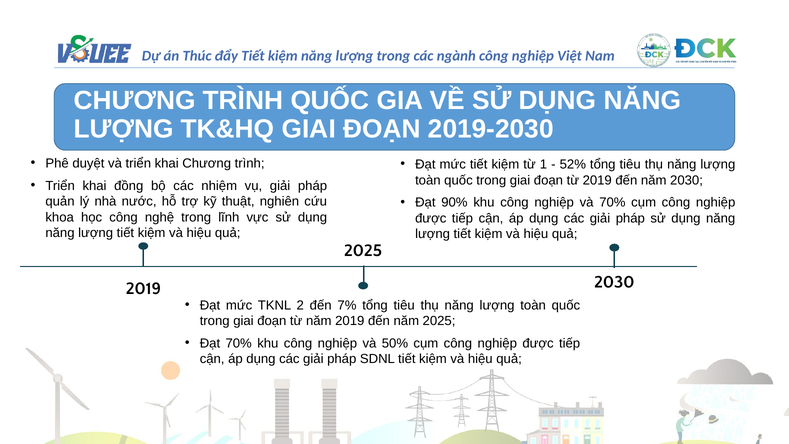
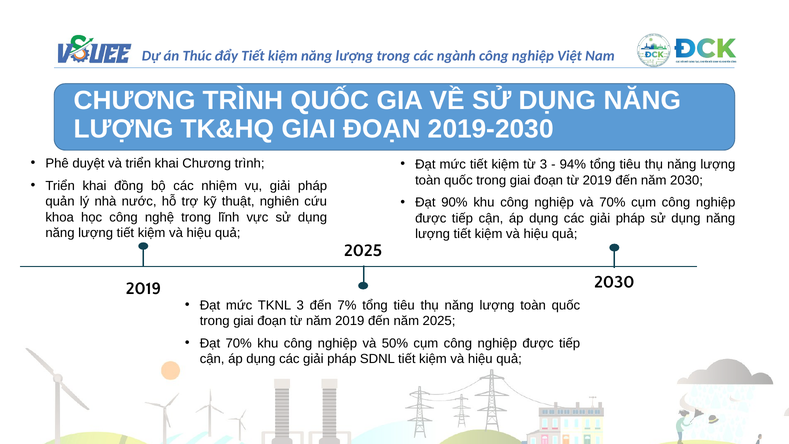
từ 1: 1 -> 3
52%: 52% -> 94%
TKNL 2: 2 -> 3
